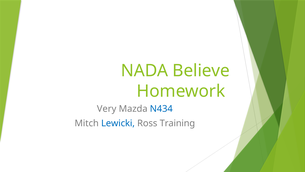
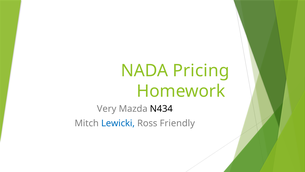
Believe: Believe -> Pricing
N434 colour: blue -> black
Training: Training -> Friendly
